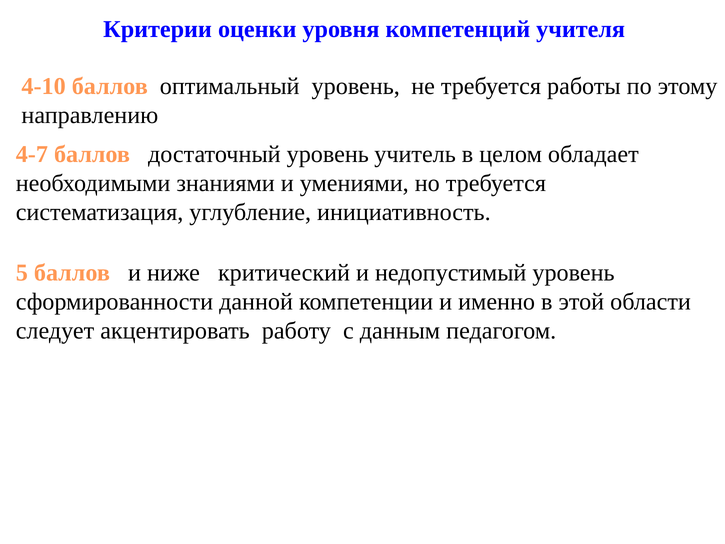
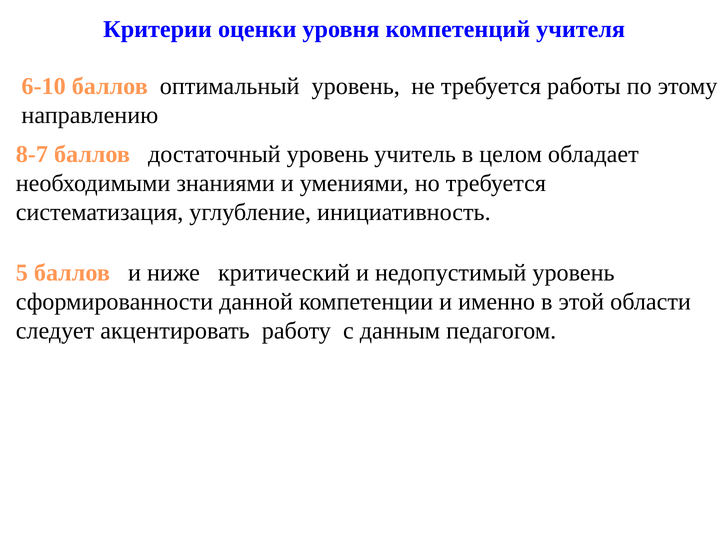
4-10: 4-10 -> 6-10
4-7: 4-7 -> 8-7
